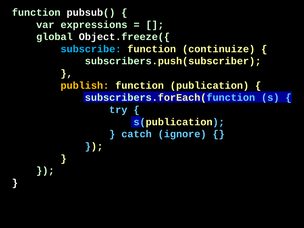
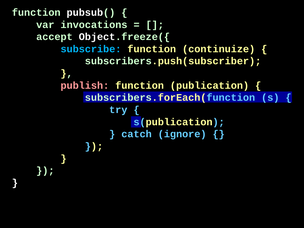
expressions: expressions -> invocations
global: global -> accept
publish colour: yellow -> pink
